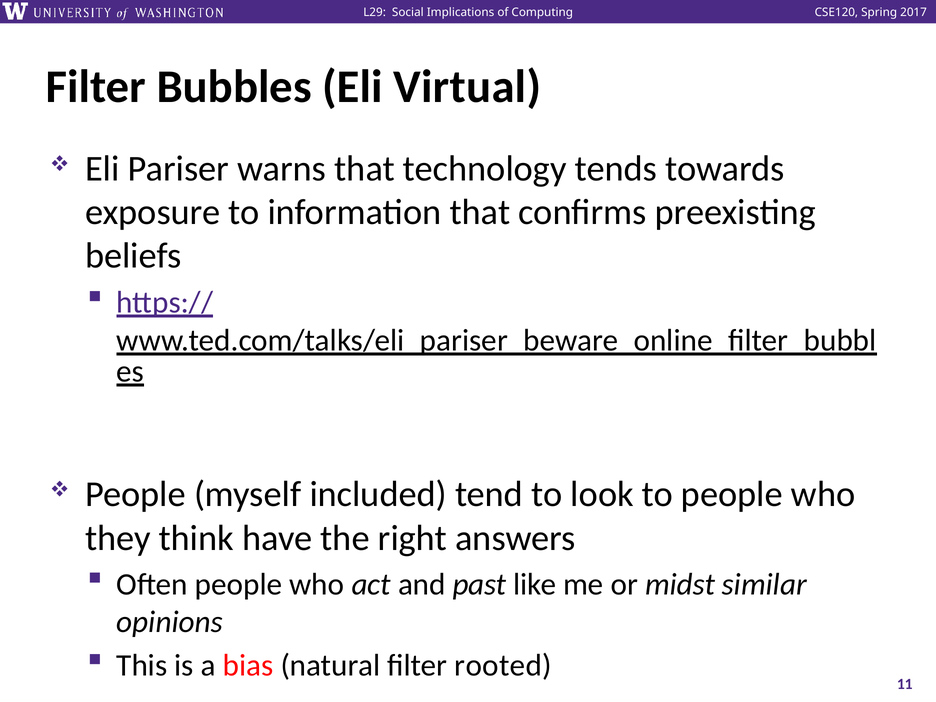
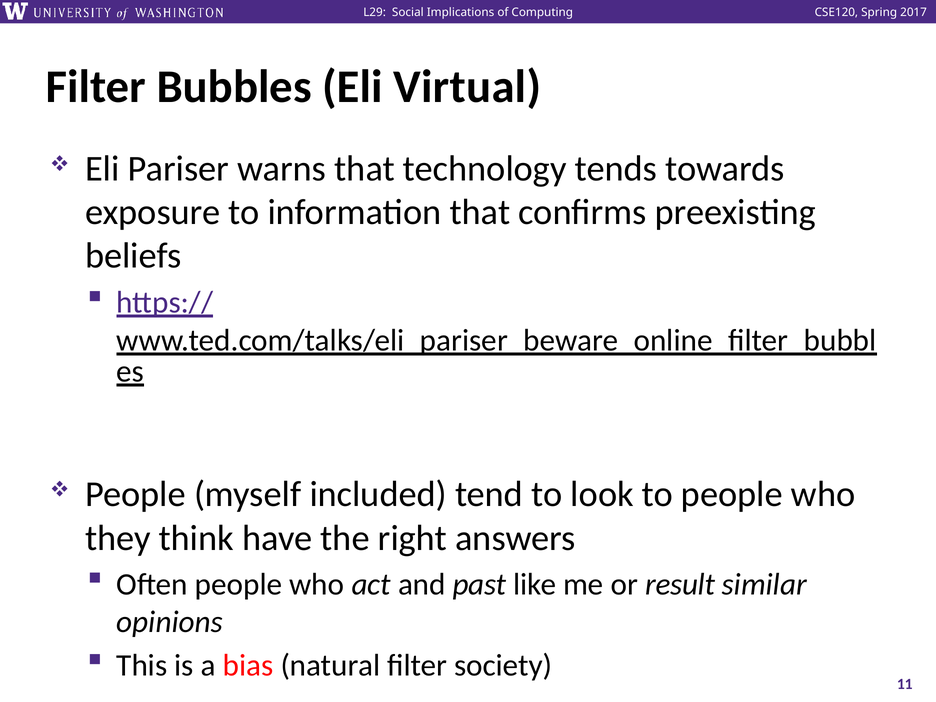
midst: midst -> result
rooted: rooted -> society
